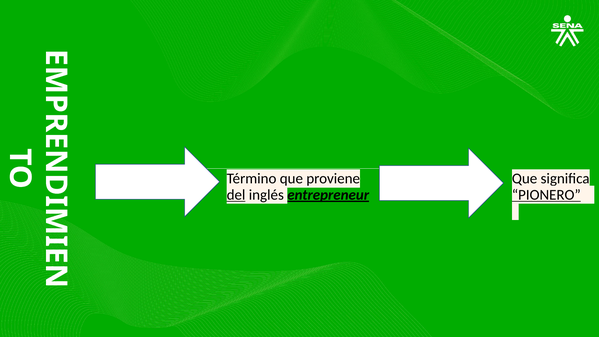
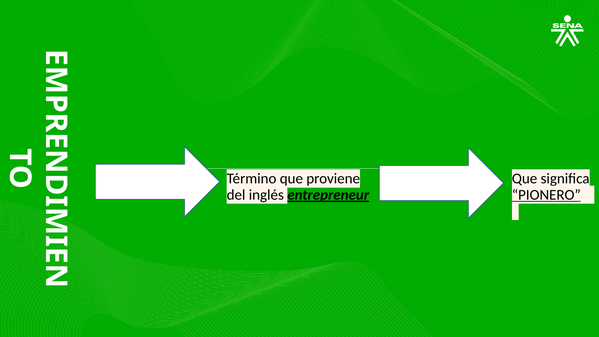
del underline: present -> none
